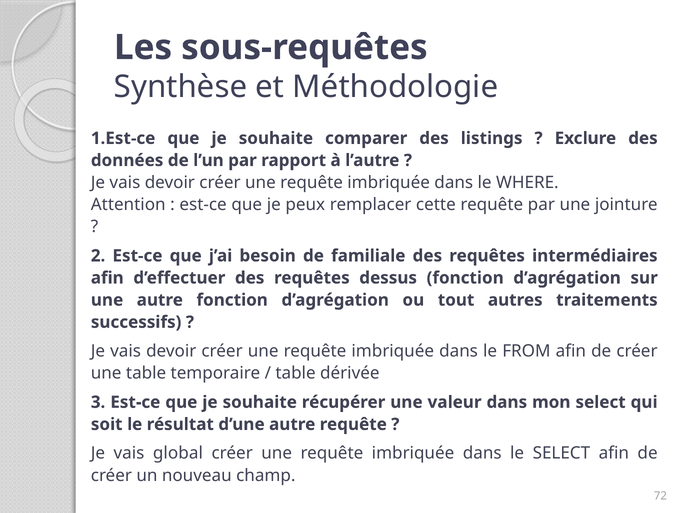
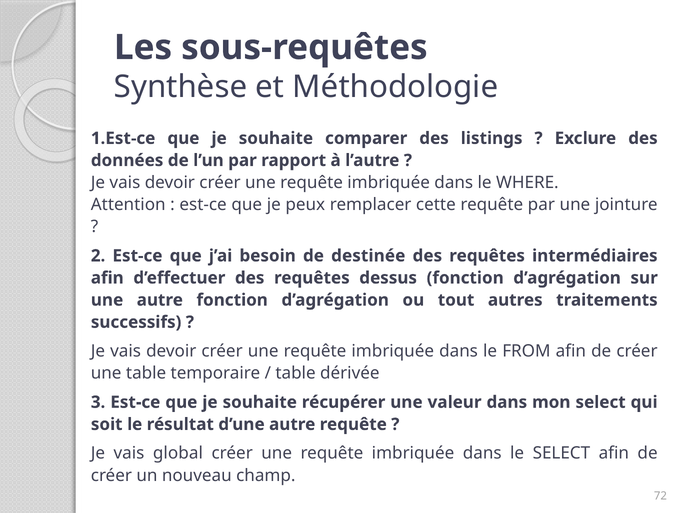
familiale: familiale -> destinée
